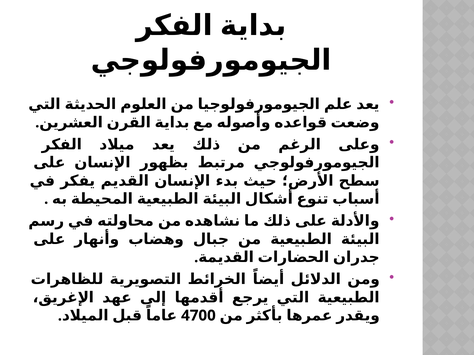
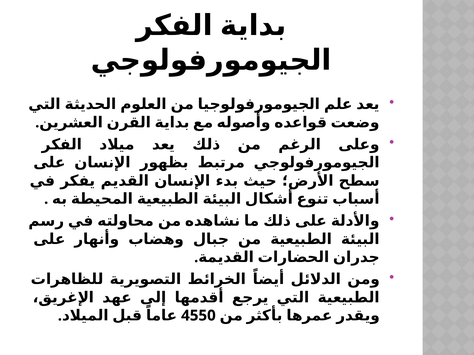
4700: 4700 -> 4550
